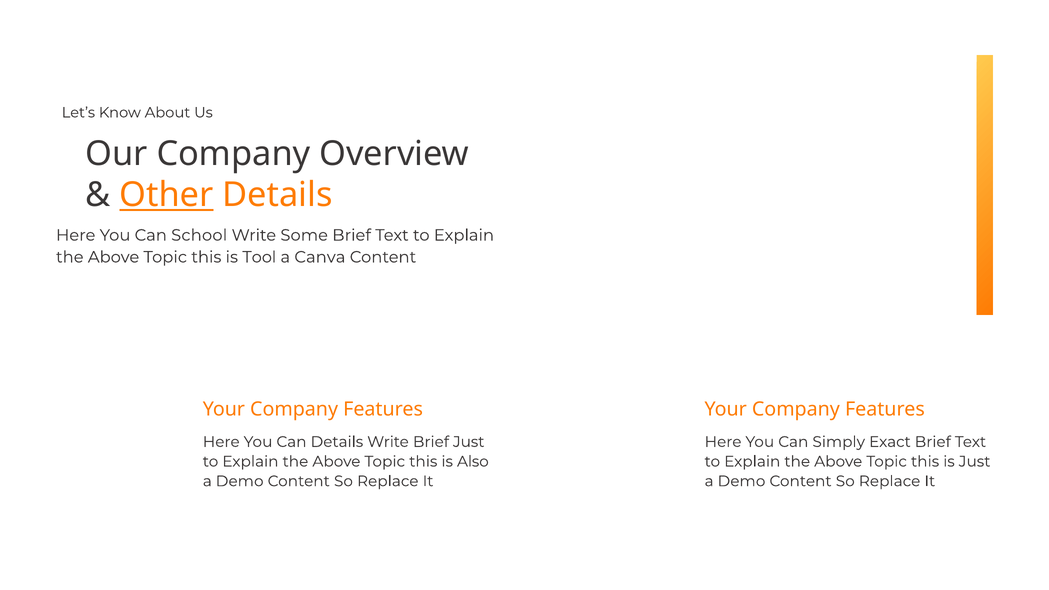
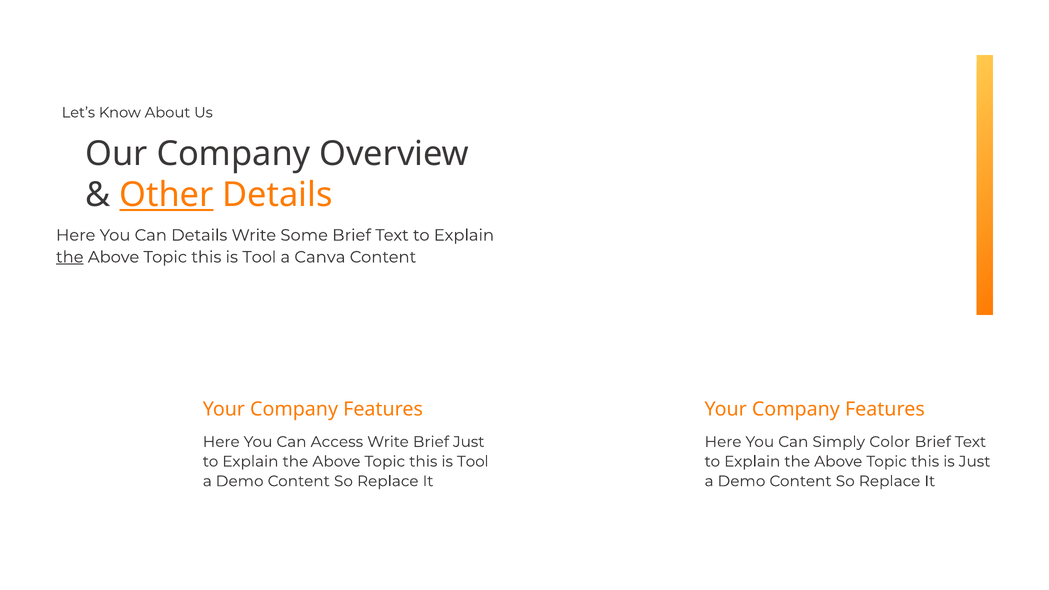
Can School: School -> Details
the at (70, 257) underline: none -> present
Can Details: Details -> Access
Exact: Exact -> Color
Also at (473, 462): Also -> Tool
